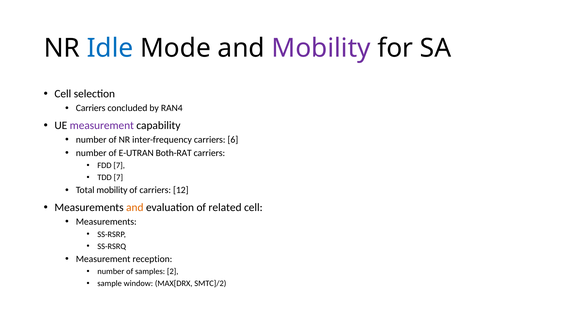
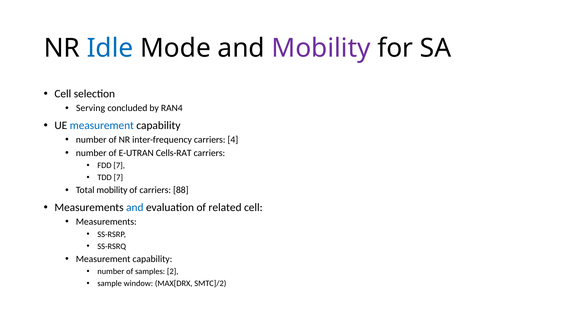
Carriers at (91, 108): Carriers -> Serving
measurement at (102, 126) colour: purple -> blue
6: 6 -> 4
Both-RAT: Both-RAT -> Cells-RAT
12: 12 -> 88
and at (135, 208) colour: orange -> blue
reception at (152, 259): reception -> capability
